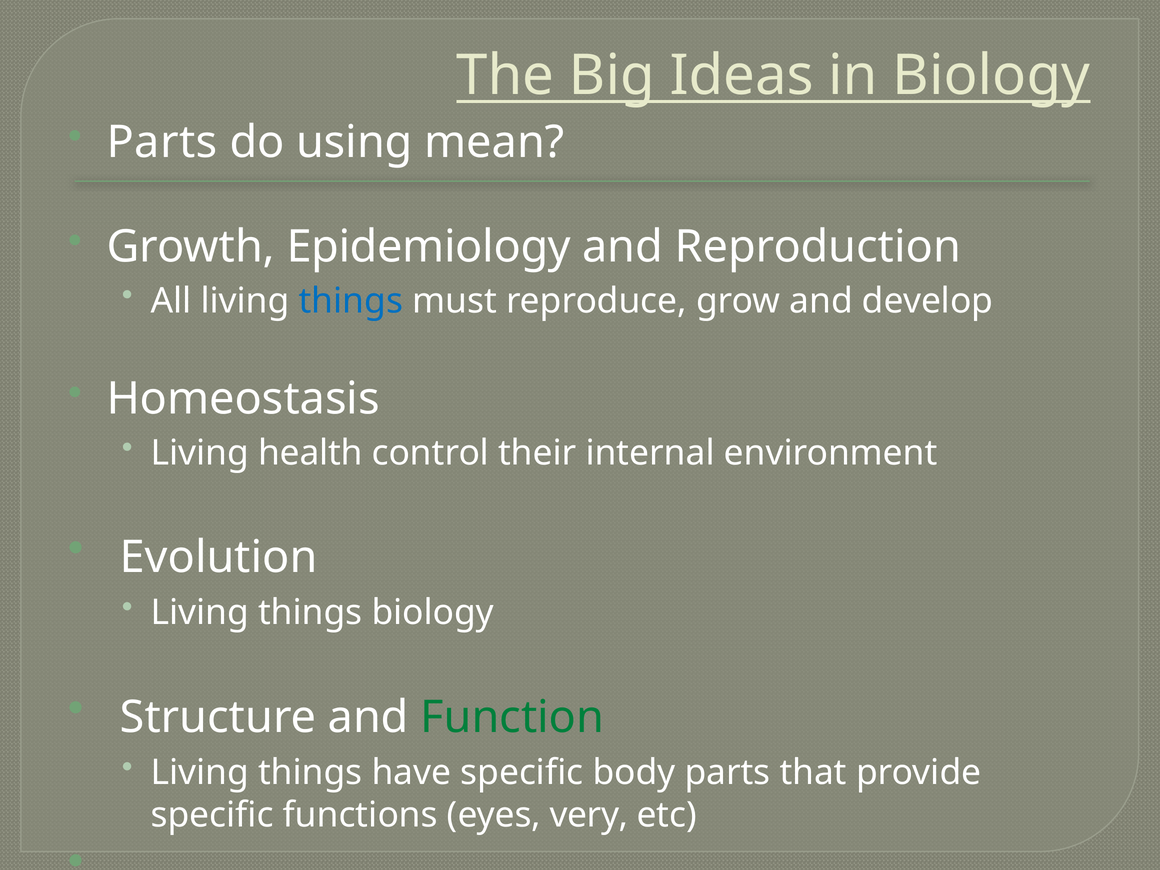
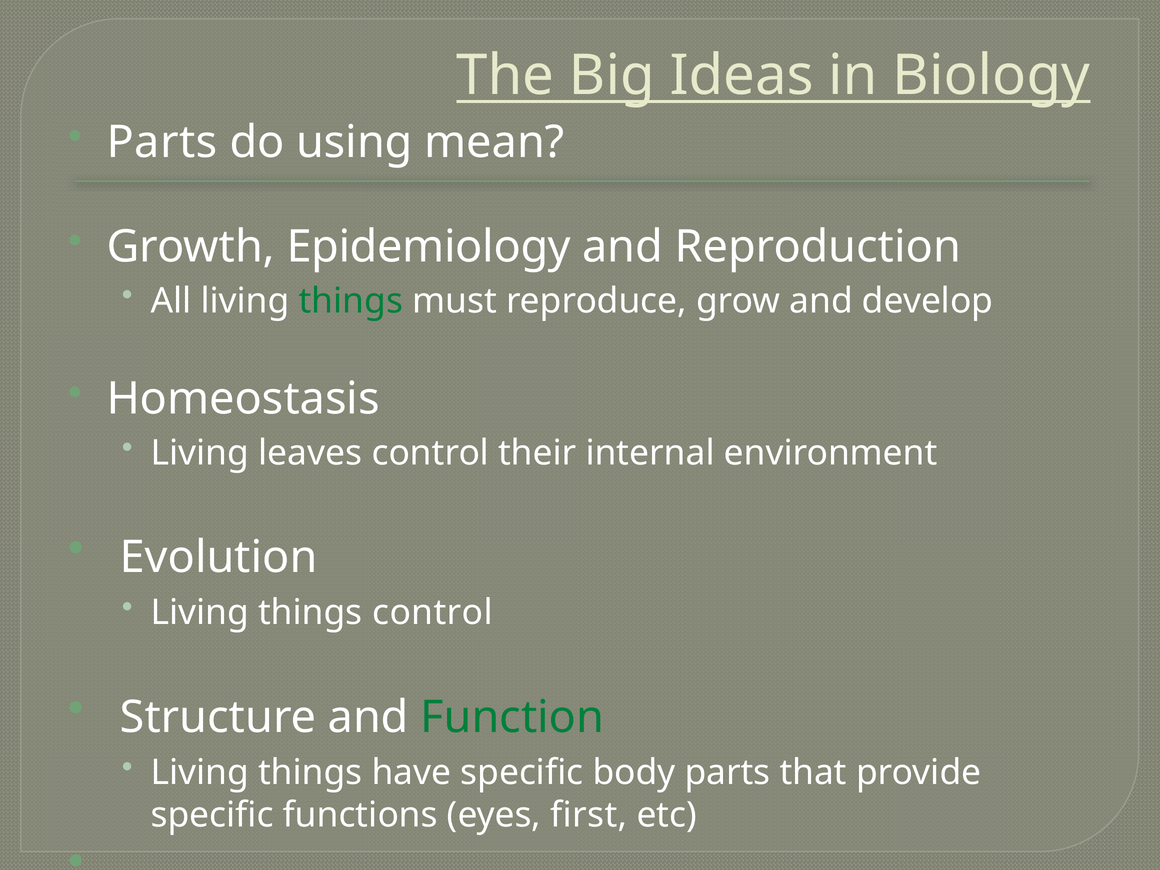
things at (351, 301) colour: blue -> green
health: health -> leaves
things biology: biology -> control
very: very -> first
